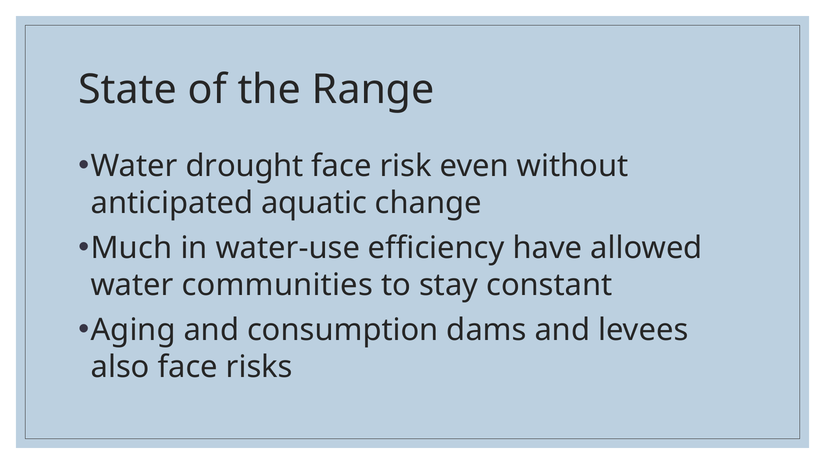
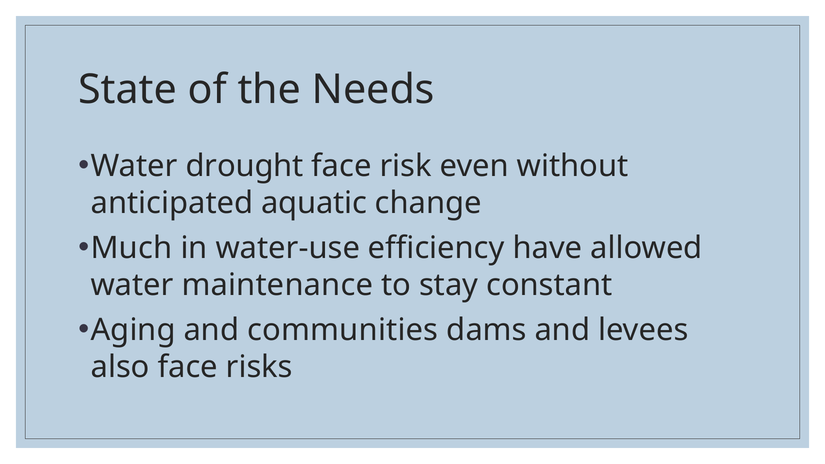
Range: Range -> Needs
communities: communities -> maintenance
consumption: consumption -> communities
